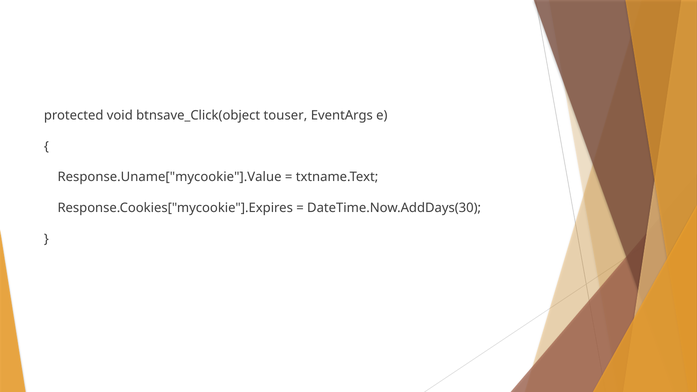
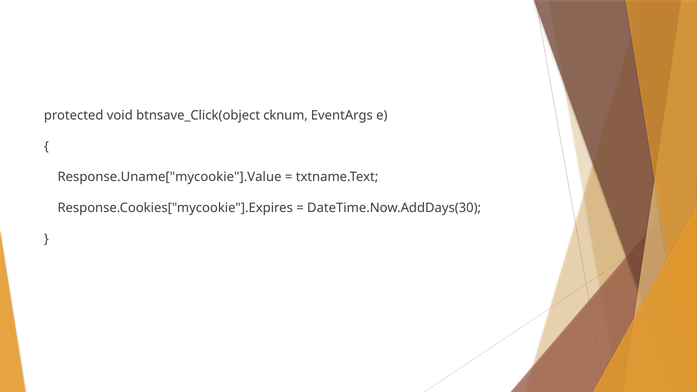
touser: touser -> cknum
